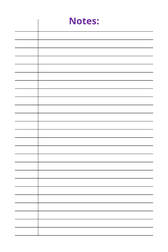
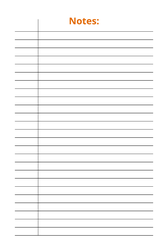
Notes colour: purple -> orange
